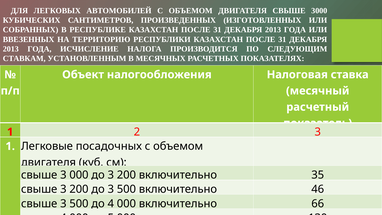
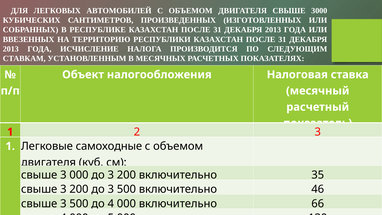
посадочных: посадочных -> самоходные
